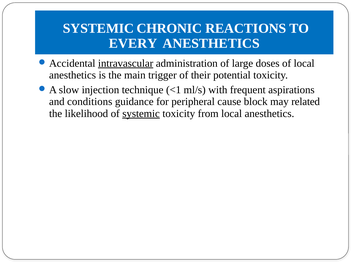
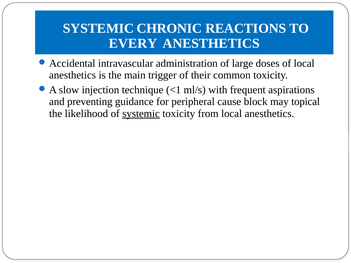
intravascular underline: present -> none
potential: potential -> common
conditions: conditions -> preventing
related: related -> topical
